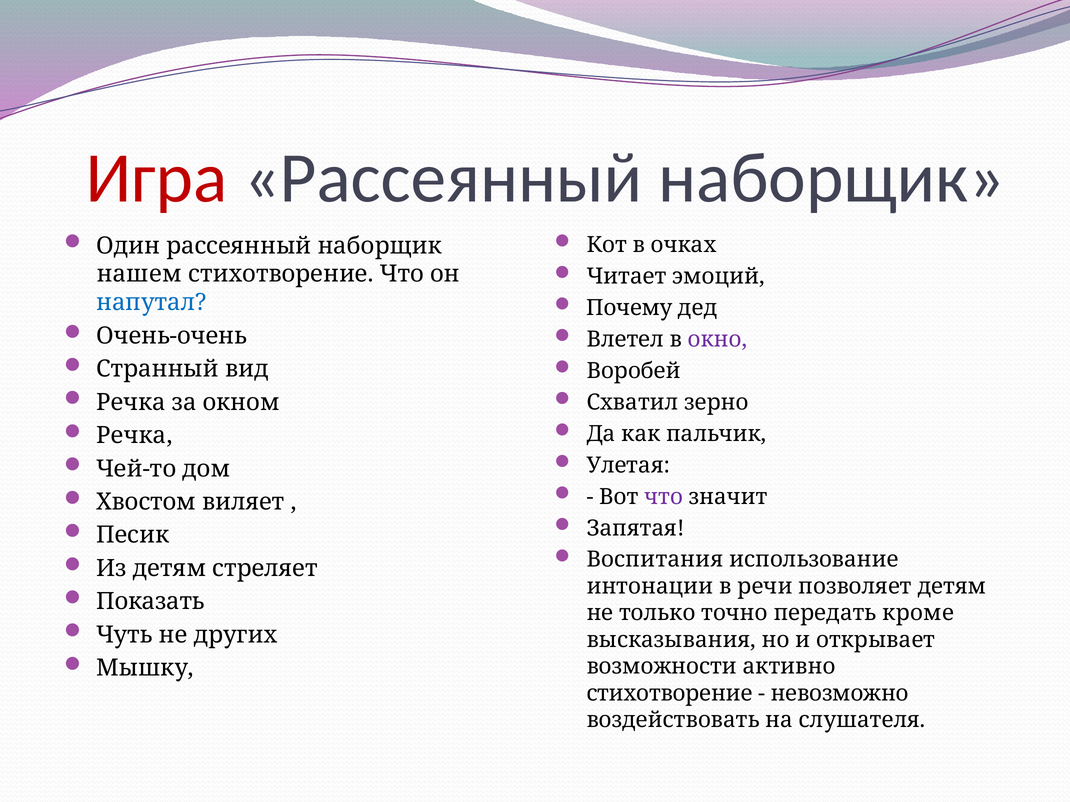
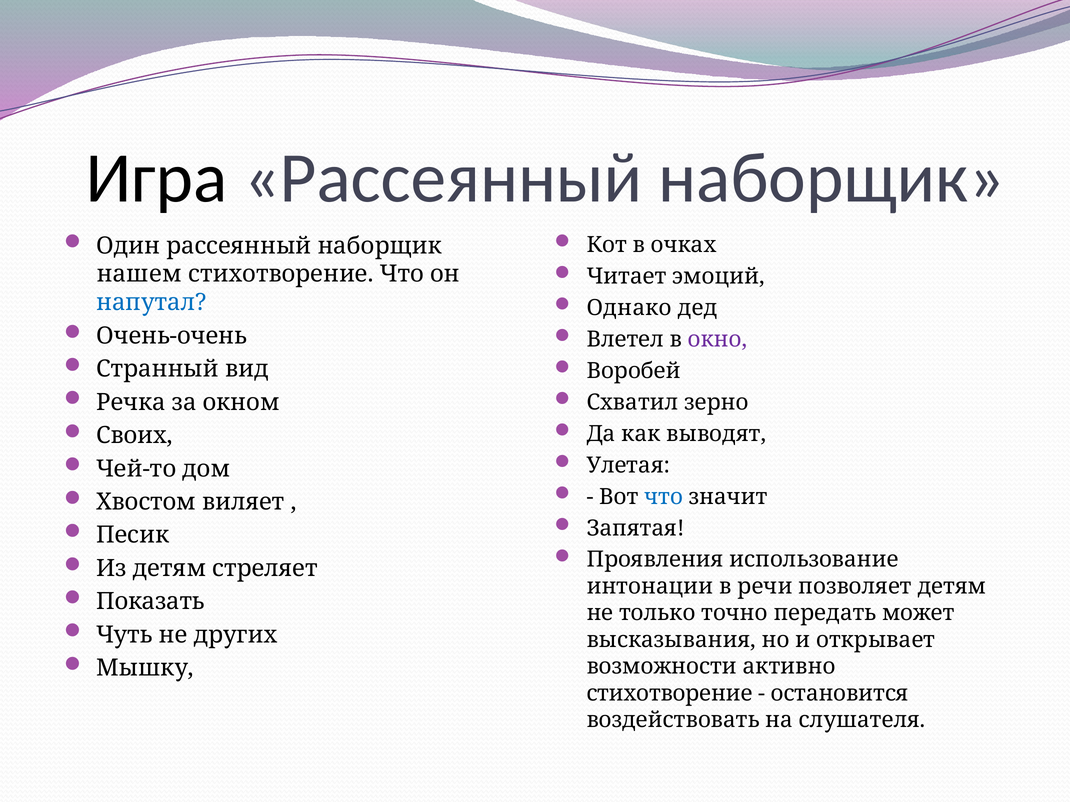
Игра colour: red -> black
Почему: Почему -> Однако
пальчик: пальчик -> выводят
Речка at (134, 436): Речка -> Своих
что at (664, 497) colour: purple -> blue
Воспитания: Воспитания -> Проявления
кроме: кроме -> может
невозможно: невозможно -> остановится
